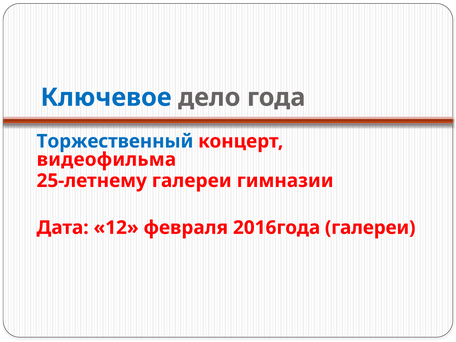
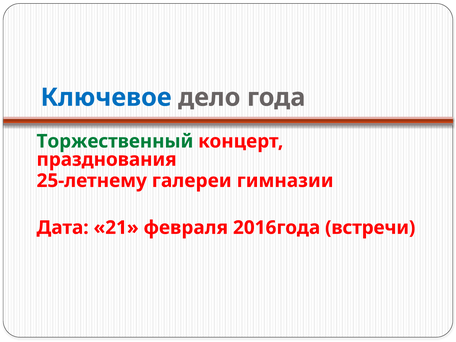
Торжественный colour: blue -> green
видеофильма: видеофильма -> празднования
12: 12 -> 21
2016года галереи: галереи -> встречи
